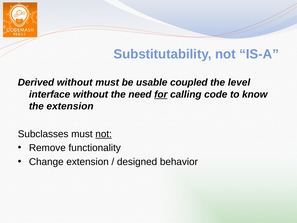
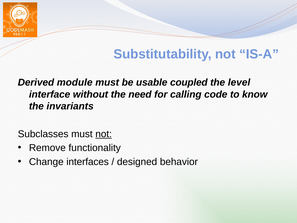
Derived without: without -> module
for underline: present -> none
the extension: extension -> invariants
Change extension: extension -> interfaces
